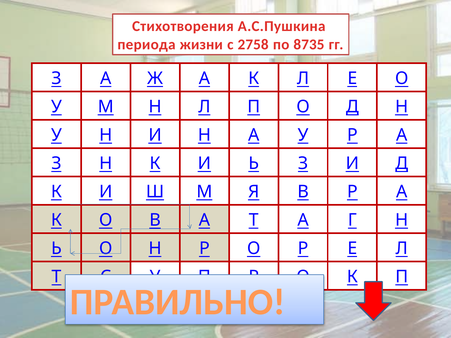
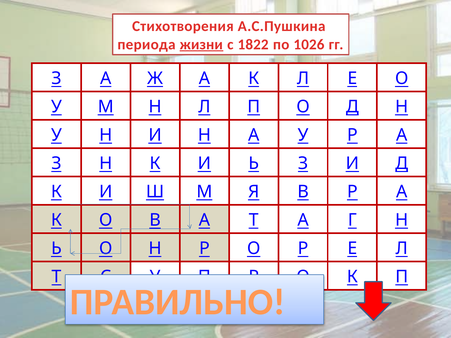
жизни underline: none -> present
2758: 2758 -> 1822
8735: 8735 -> 1026
